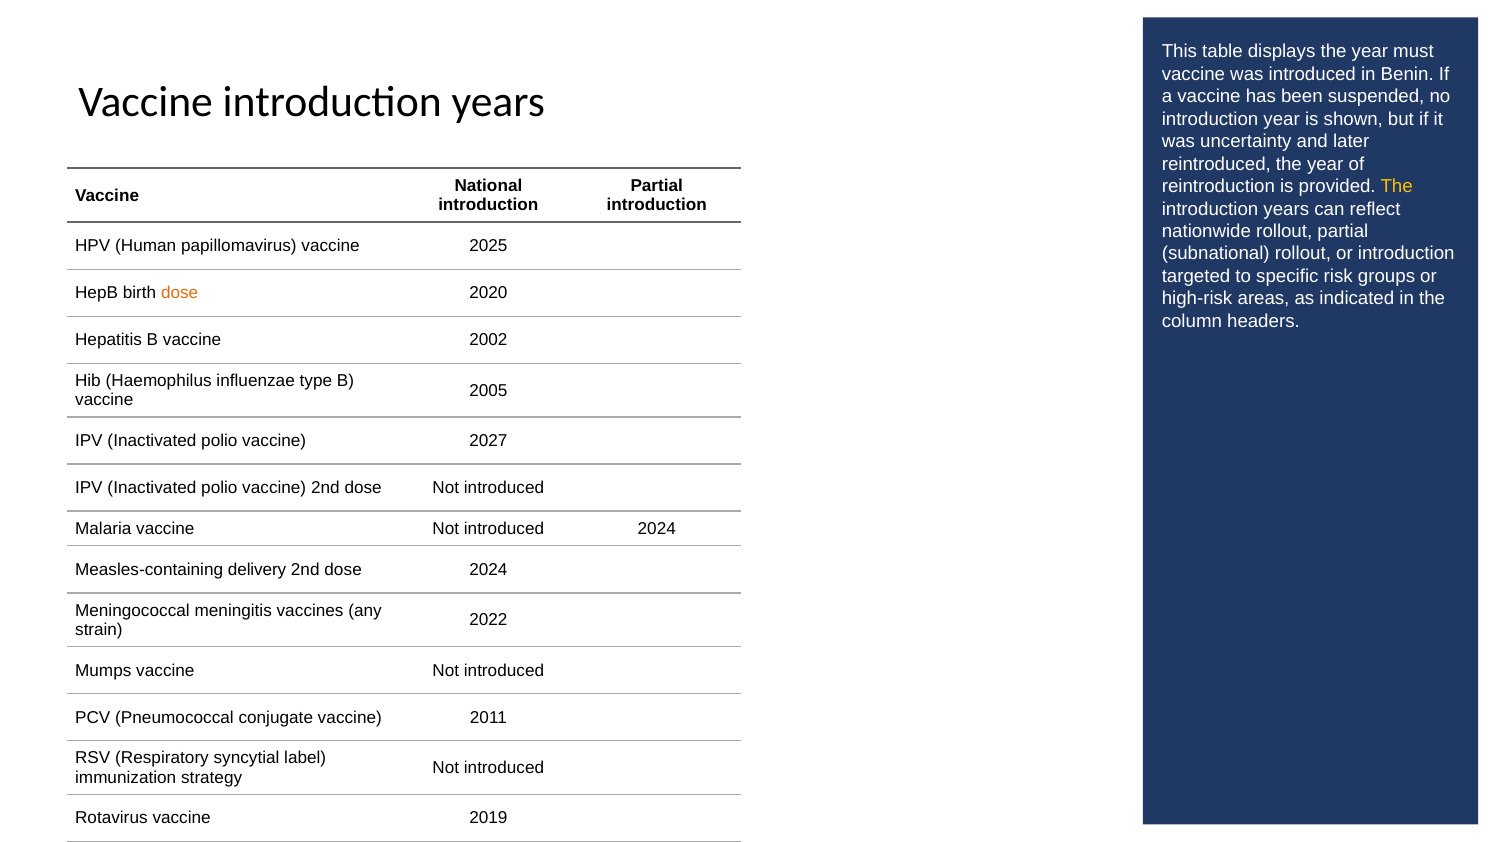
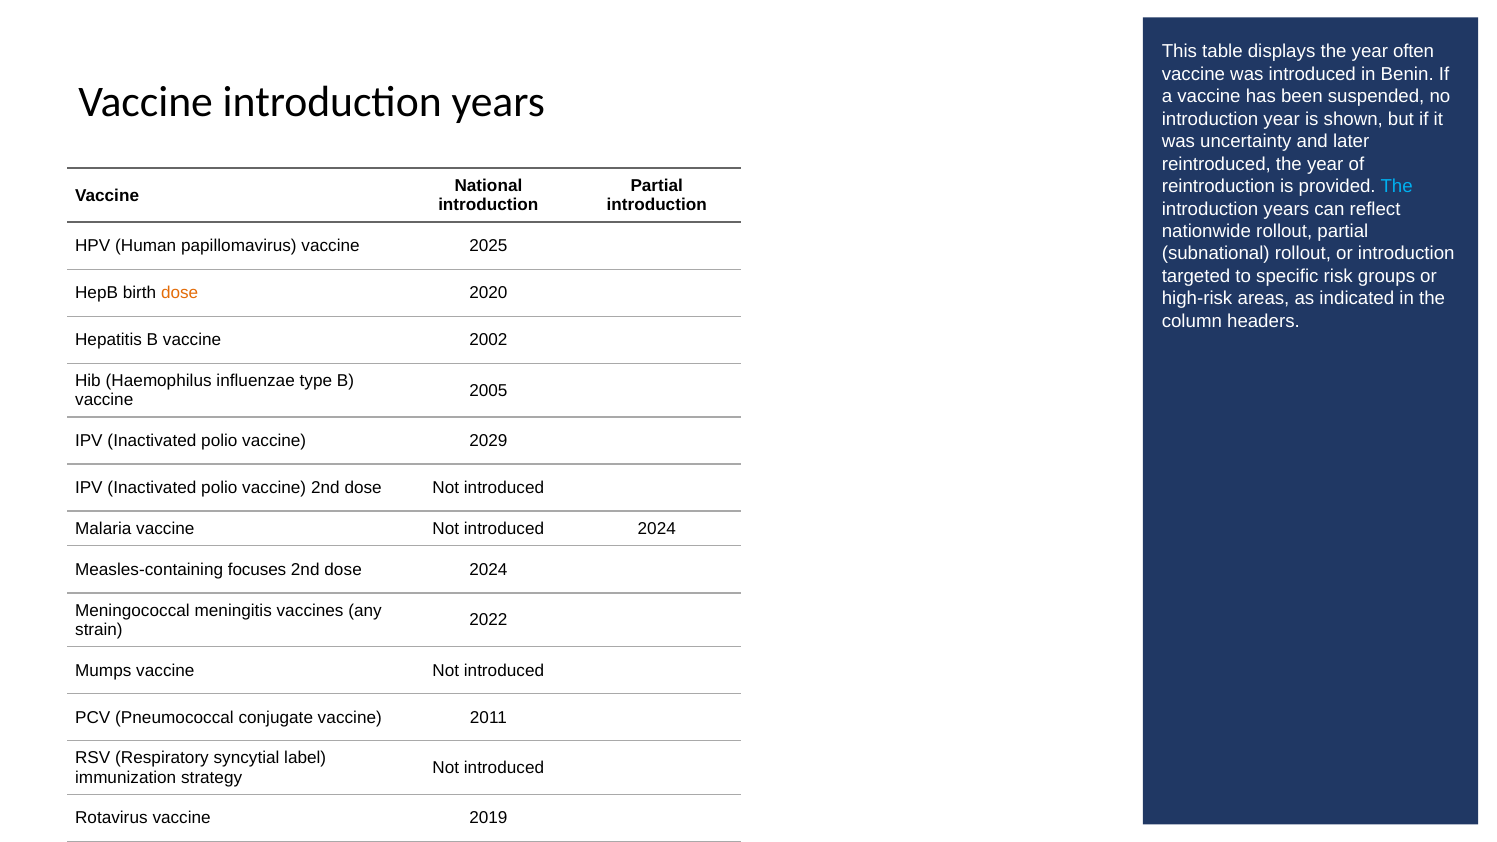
must: must -> often
The at (1397, 186) colour: yellow -> light blue
2027: 2027 -> 2029
delivery: delivery -> focuses
